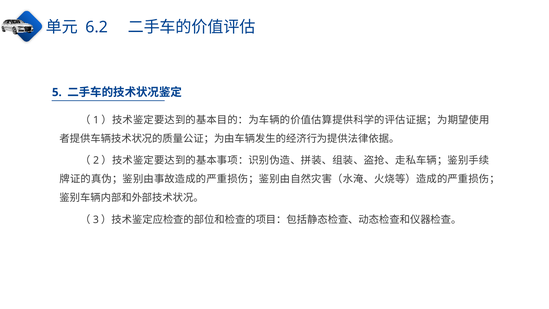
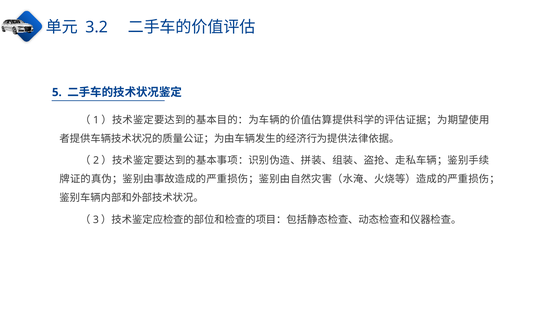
6.2: 6.2 -> 3.2
